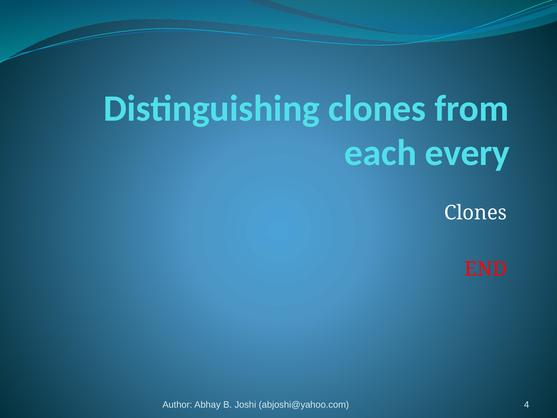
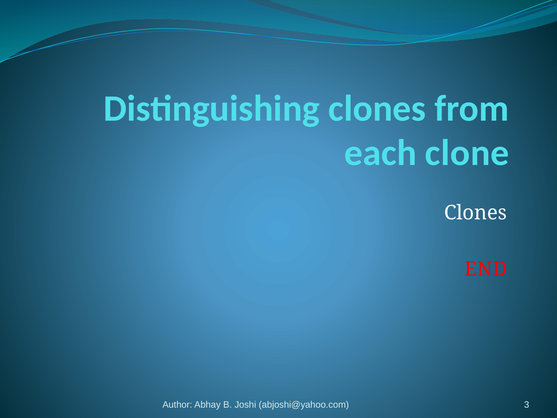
every: every -> clone
4: 4 -> 3
